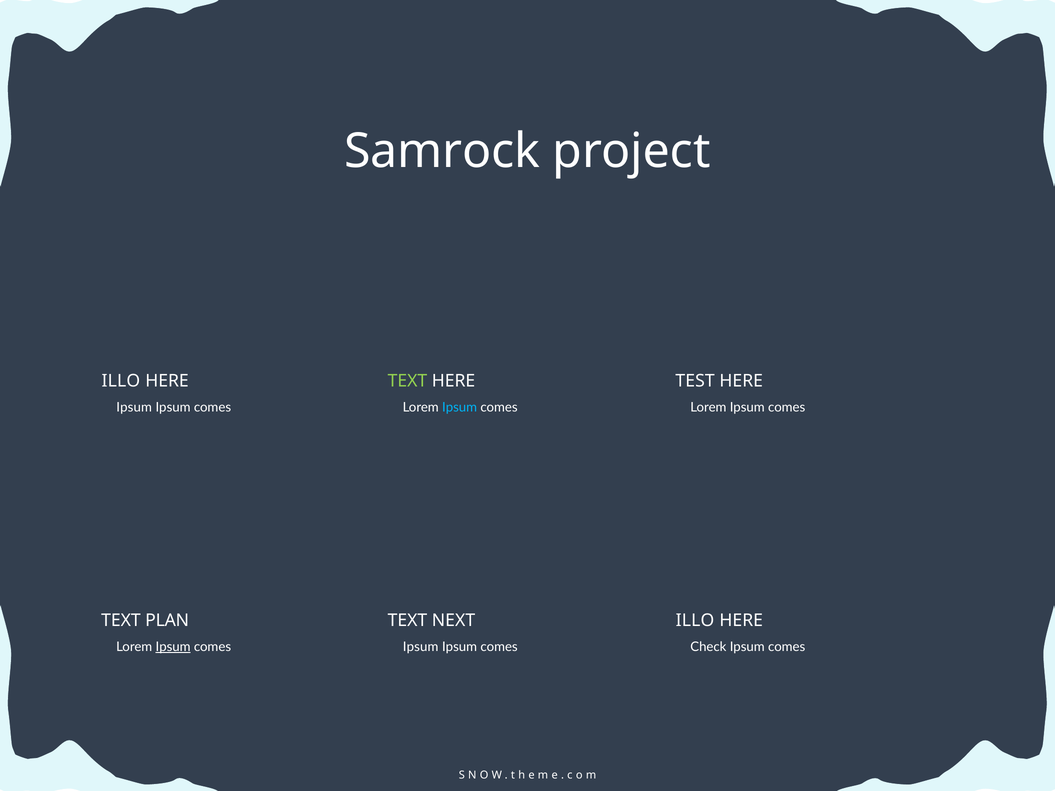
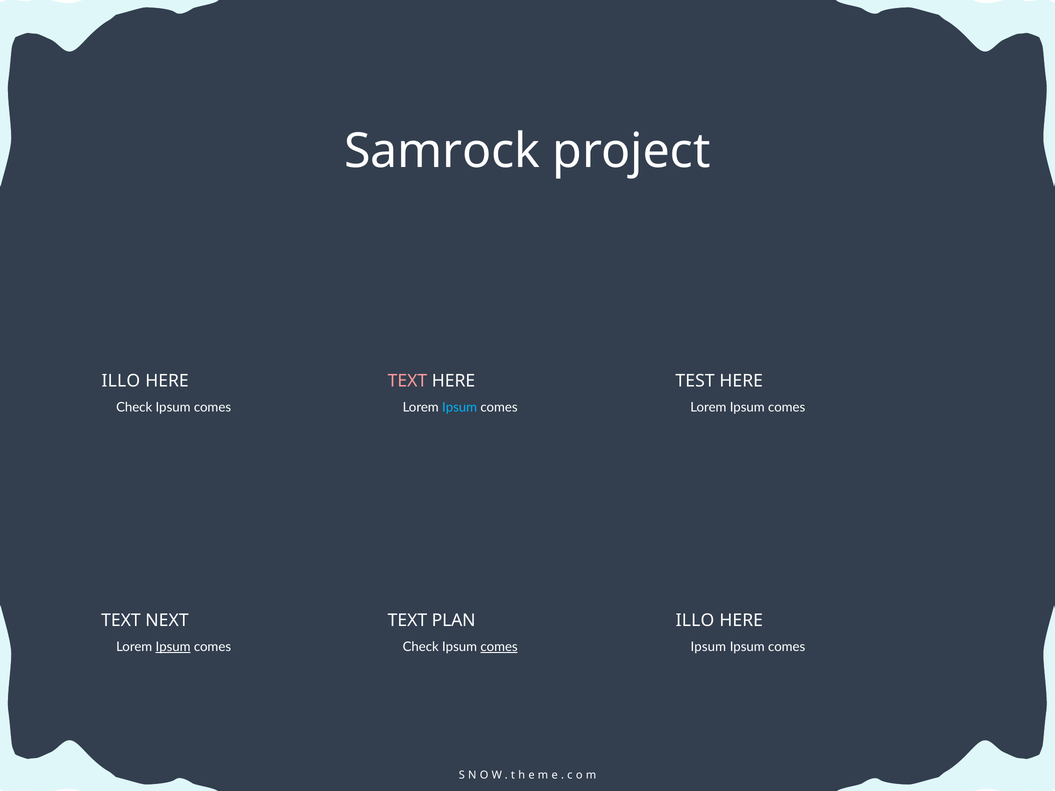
TEXT at (407, 381) colour: light green -> pink
Ipsum at (134, 408): Ipsum -> Check
PLAN: PLAN -> NEXT
NEXT: NEXT -> PLAN
Ipsum at (421, 647): Ipsum -> Check
comes at (499, 647) underline: none -> present
Check at (708, 647): Check -> Ipsum
